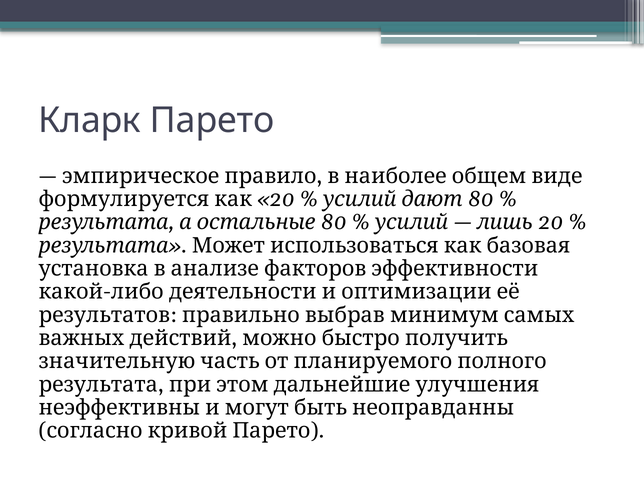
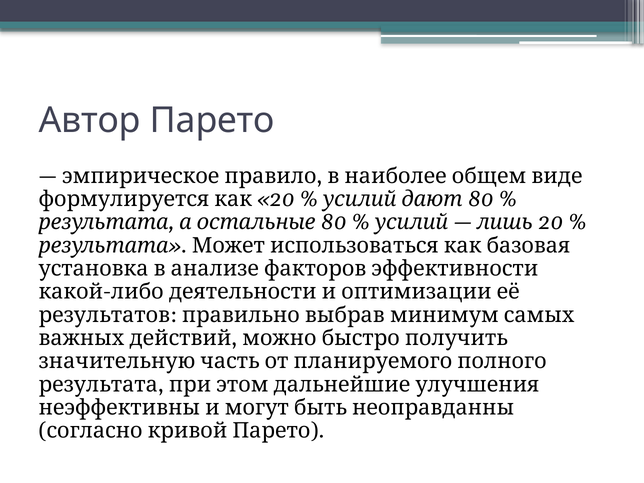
Кларк: Кларк -> Автор
